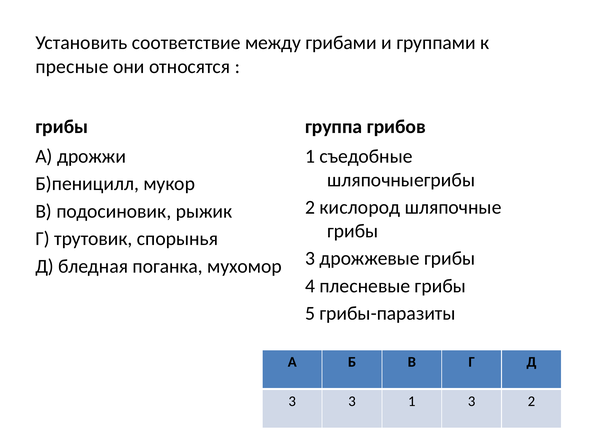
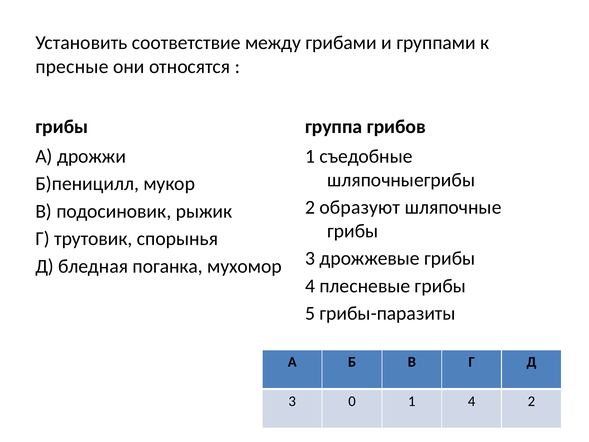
кислород: кислород -> образуют
3 3: 3 -> 0
1 3: 3 -> 4
